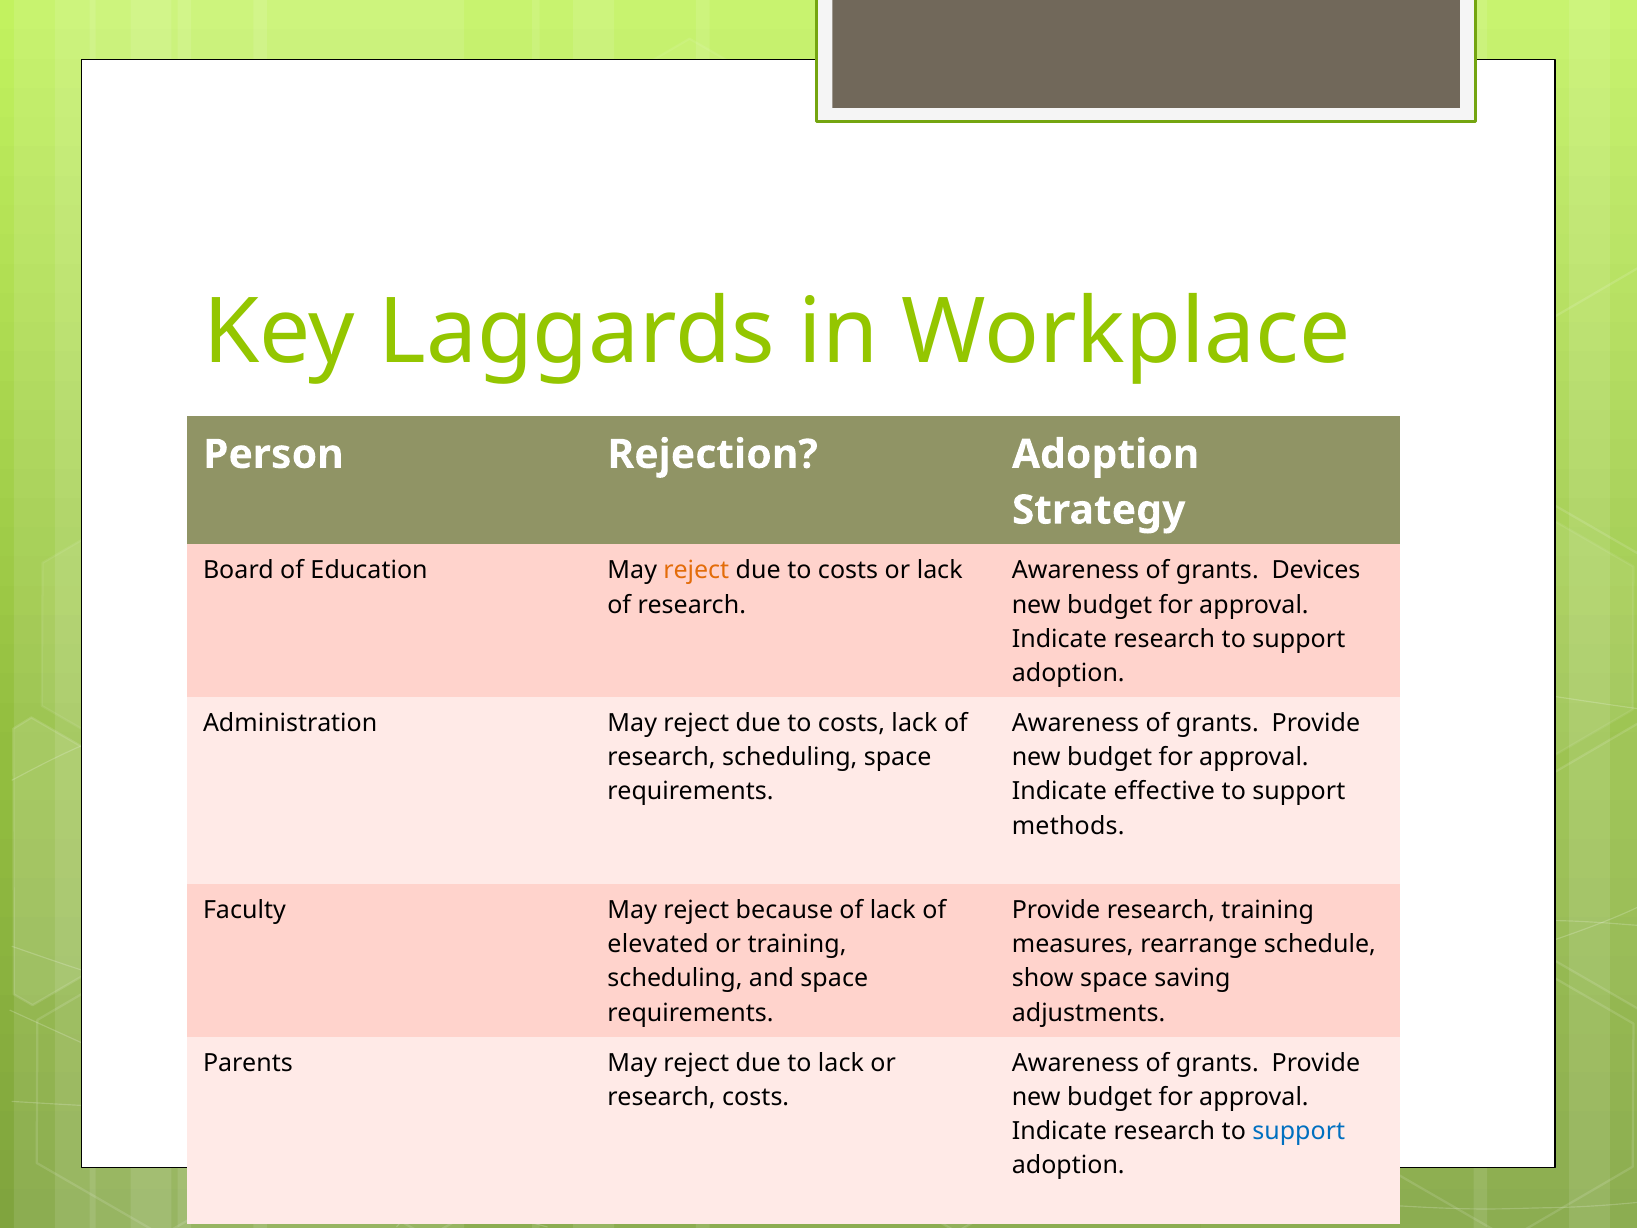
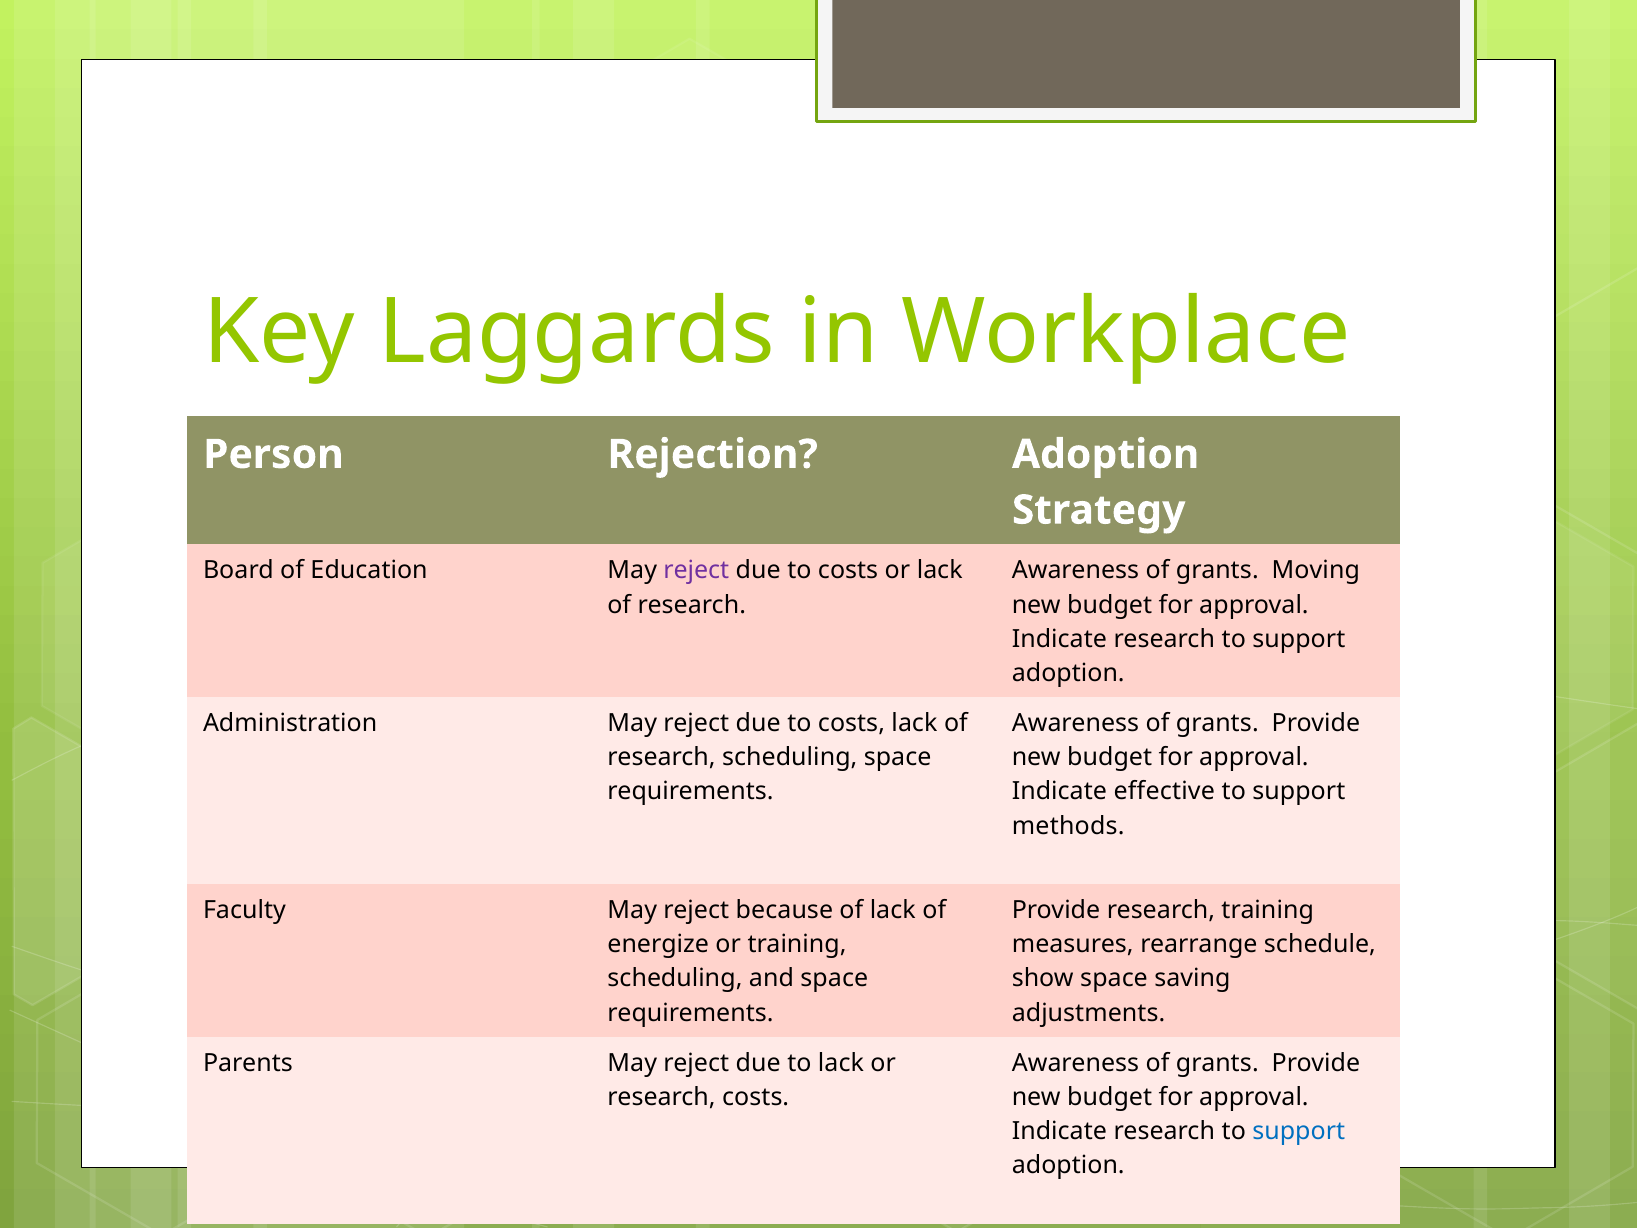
reject at (696, 571) colour: orange -> purple
Devices: Devices -> Moving
elevated: elevated -> energize
